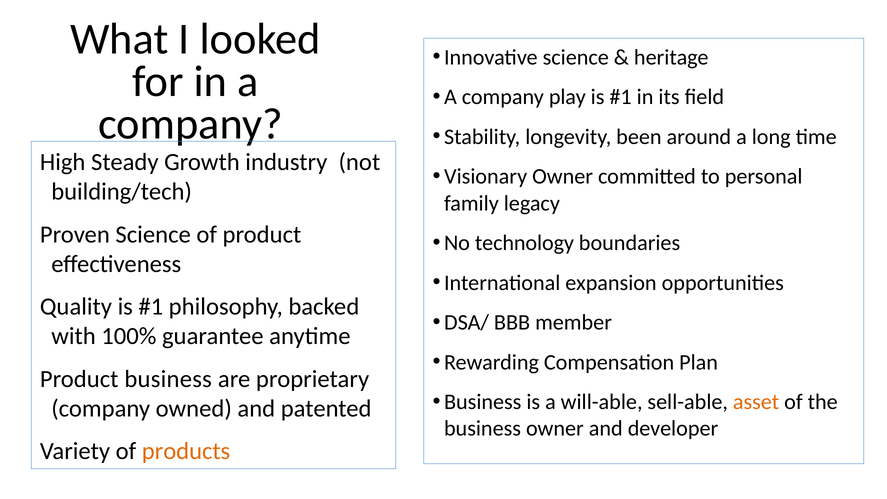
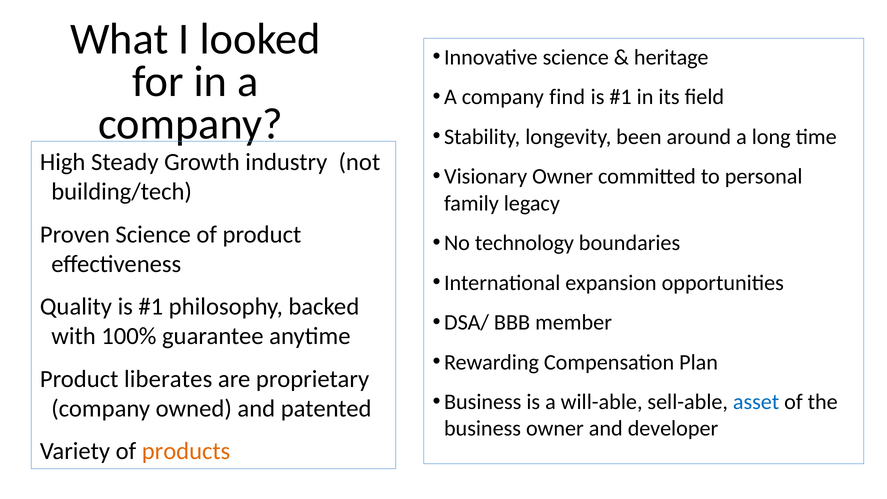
play: play -> find
Product business: business -> liberates
asset colour: orange -> blue
